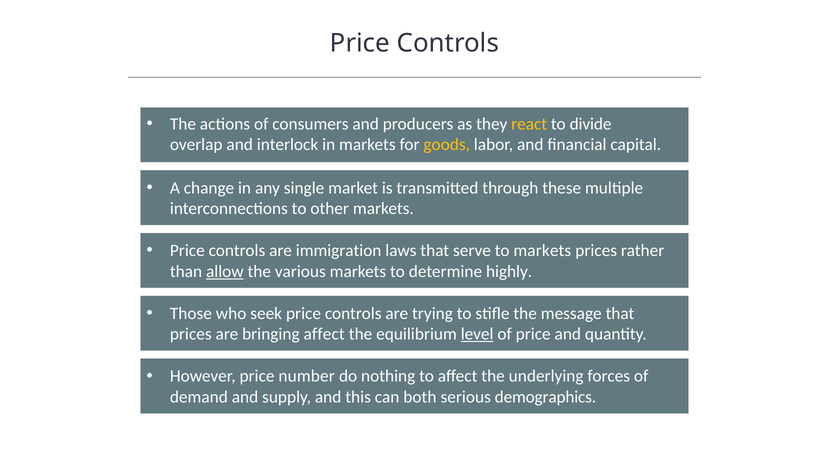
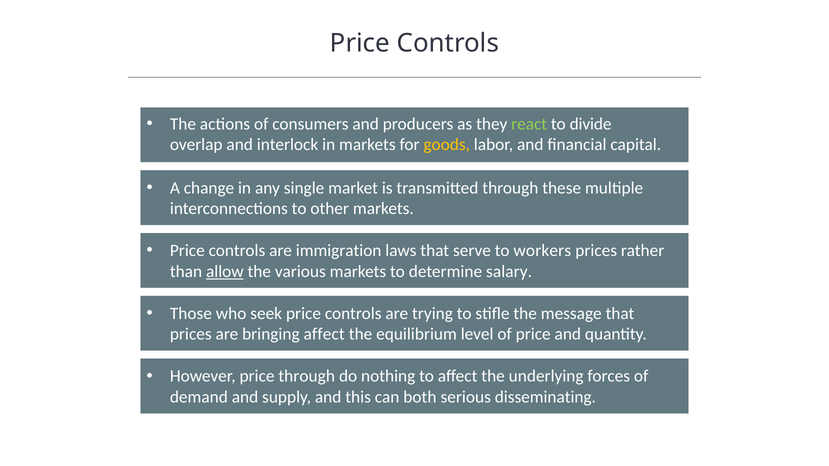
react colour: yellow -> light green
to markets: markets -> workers
highly: highly -> salary
level underline: present -> none
price number: number -> through
demographics: demographics -> disseminating
